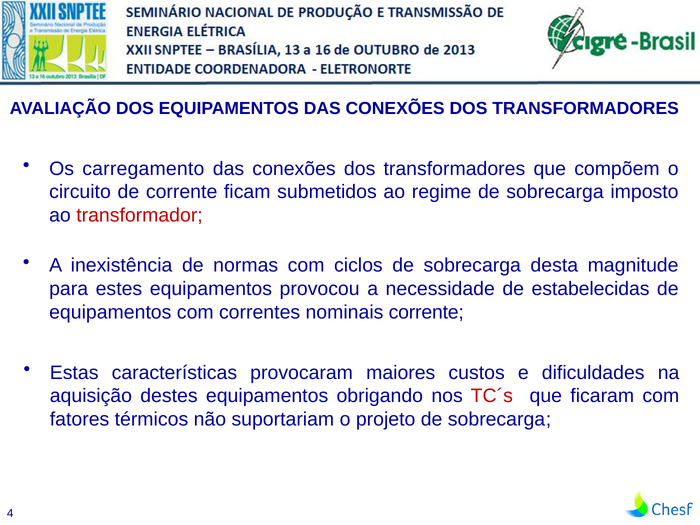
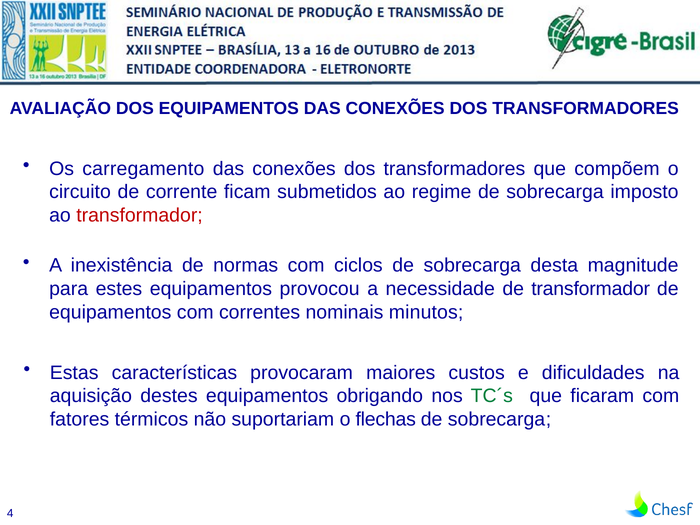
de estabelecidas: estabelecidas -> transformador
nominais corrente: corrente -> minutos
TC´s colour: red -> green
projeto: projeto -> flechas
